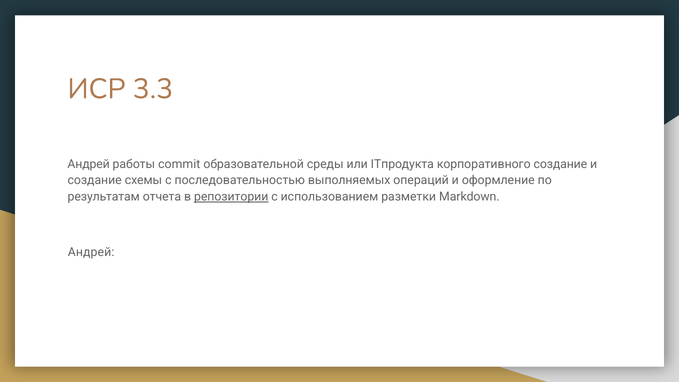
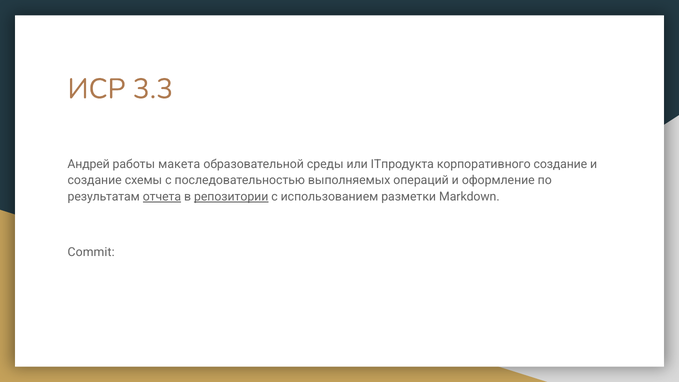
commit: commit -> макета
отчета underline: none -> present
Андрей at (91, 252): Андрей -> Commit
